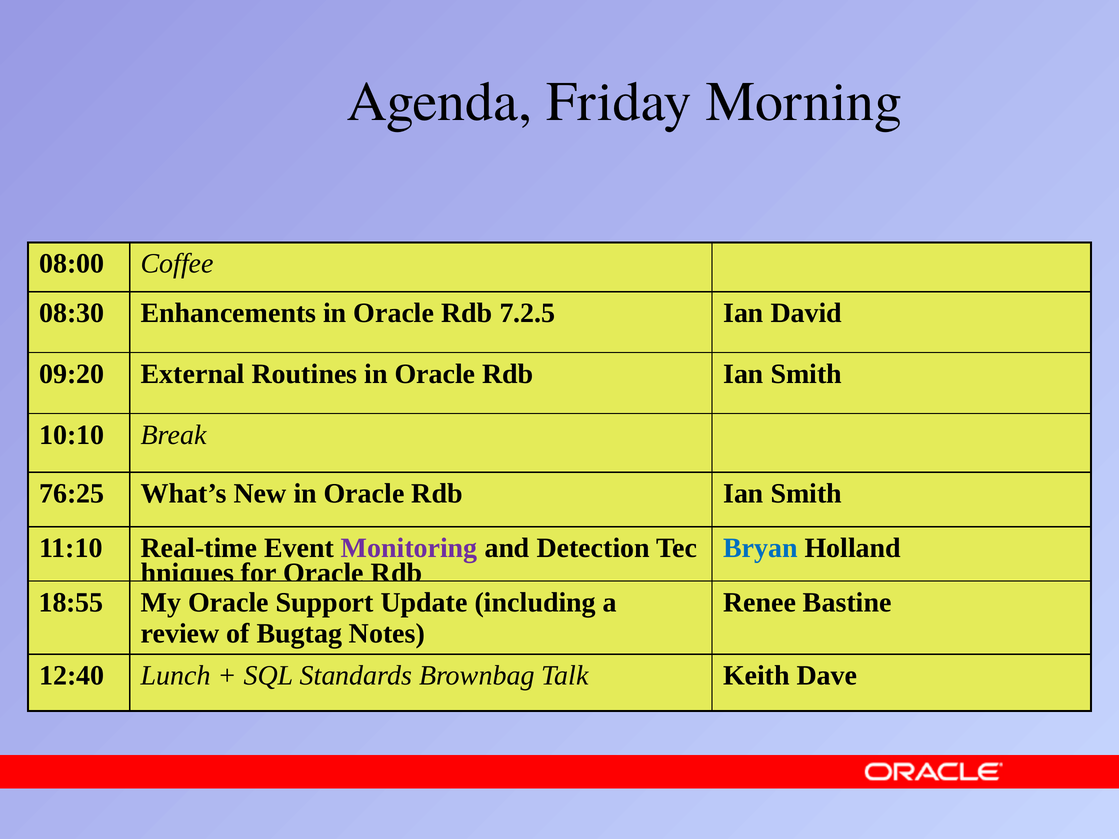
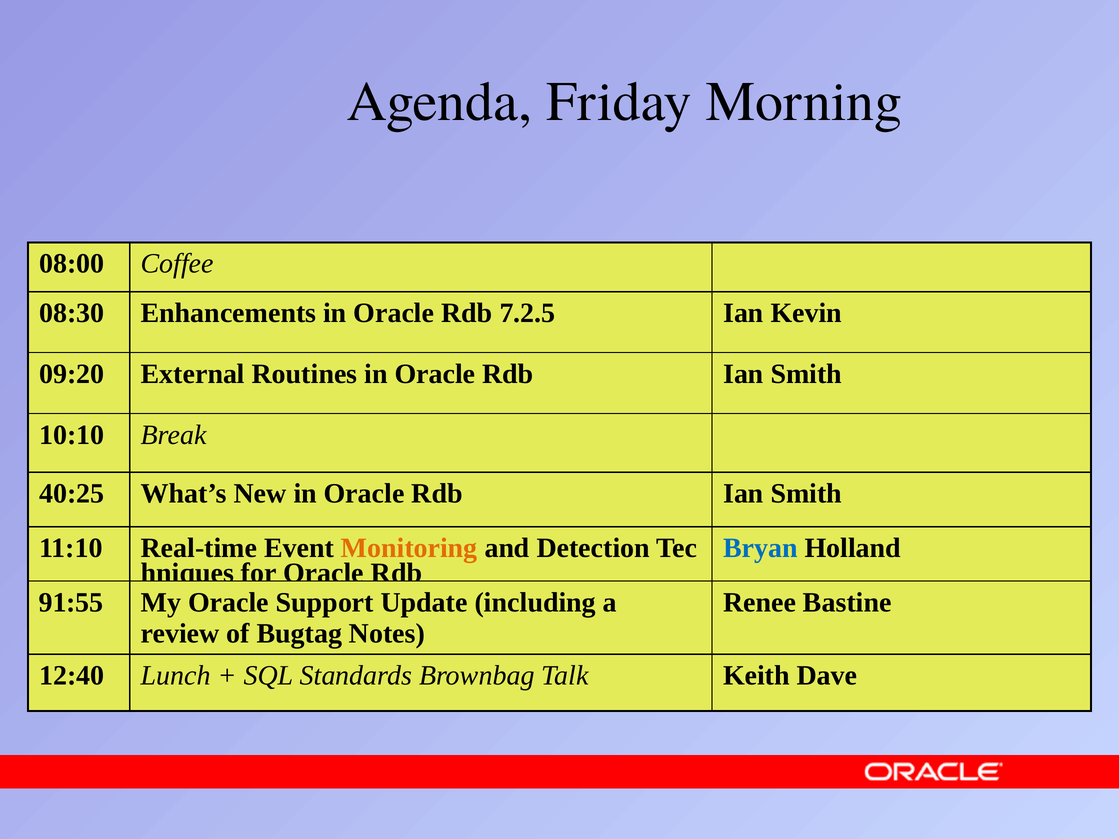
David: David -> Kevin
76:25: 76:25 -> 40:25
Monitoring colour: purple -> orange
18:55: 18:55 -> 91:55
